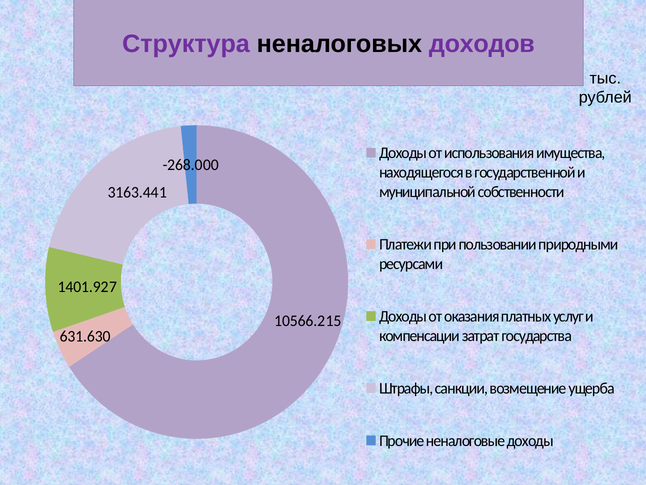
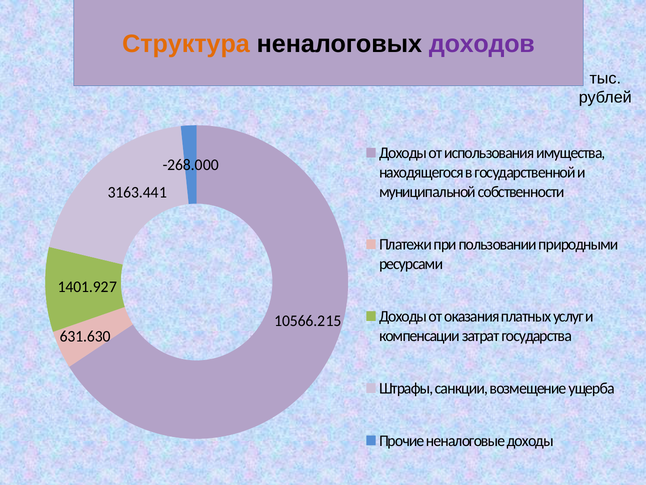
Структура colour: purple -> orange
